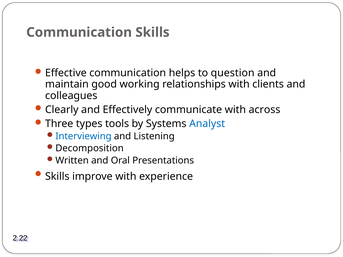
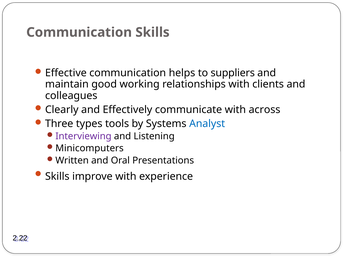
question: question -> suppliers
Interviewing colour: blue -> purple
Decomposition: Decomposition -> Minicomputers
